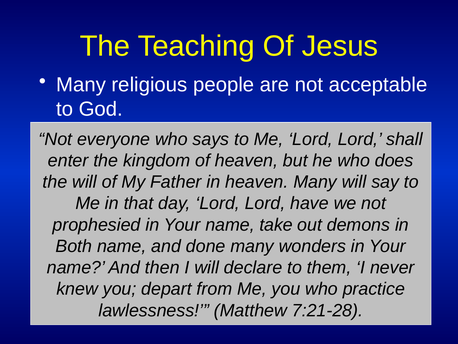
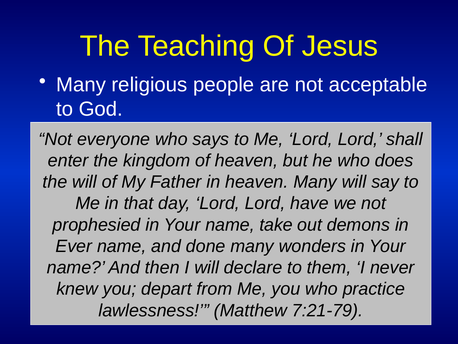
Both: Both -> Ever
7:21-28: 7:21-28 -> 7:21-79
